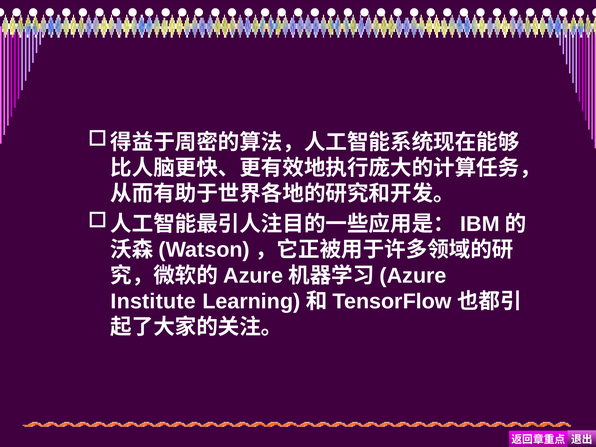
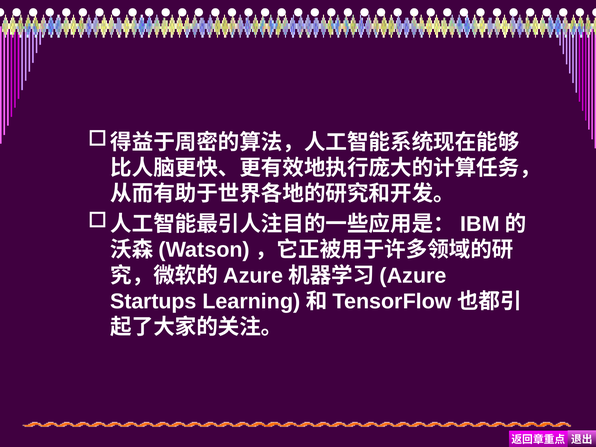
Institute: Institute -> Startups
